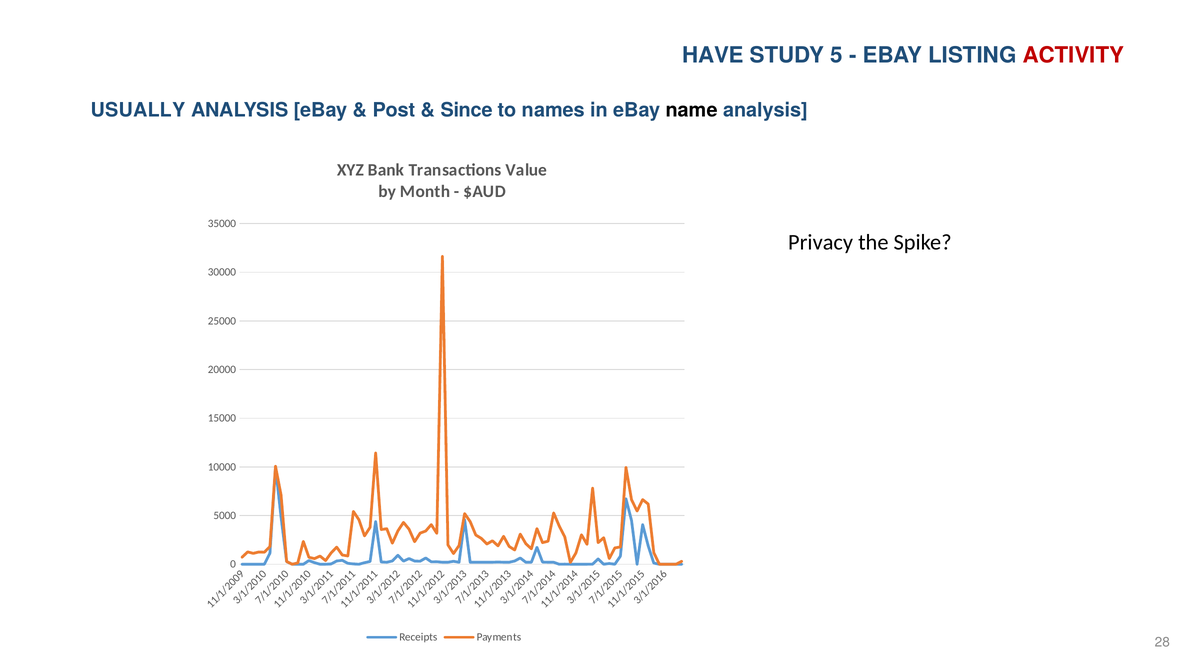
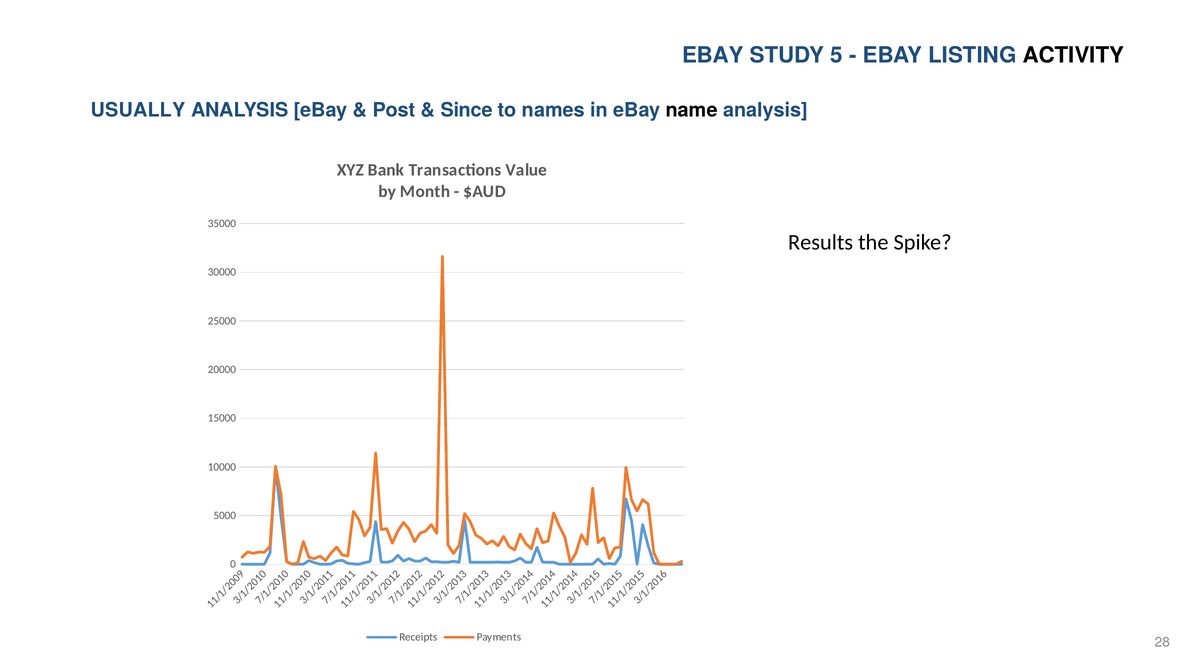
HAVE at (713, 55): HAVE -> EBAY
ACTIVITY colour: red -> black
Privacy: Privacy -> Results
